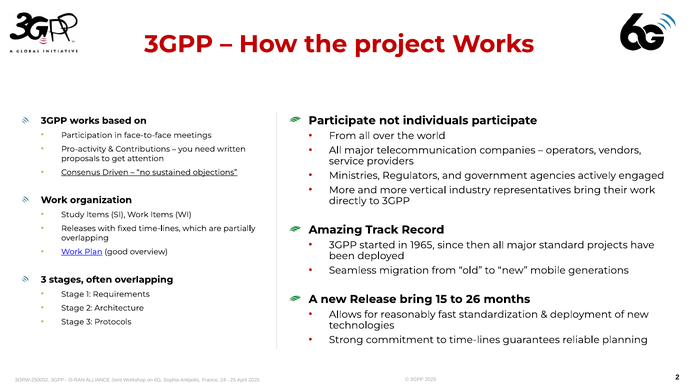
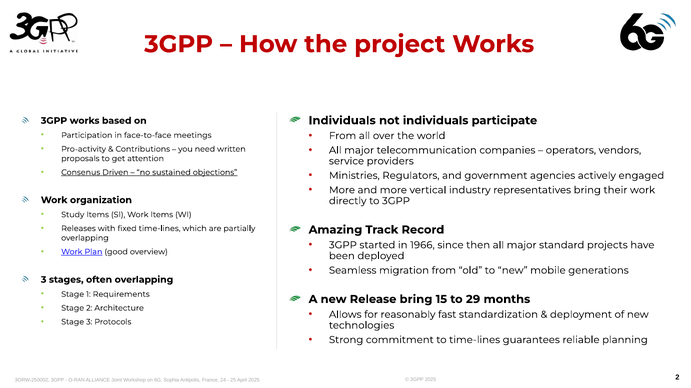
Participate at (342, 121): Participate -> Individuals
1965: 1965 -> 1966
26: 26 -> 29
